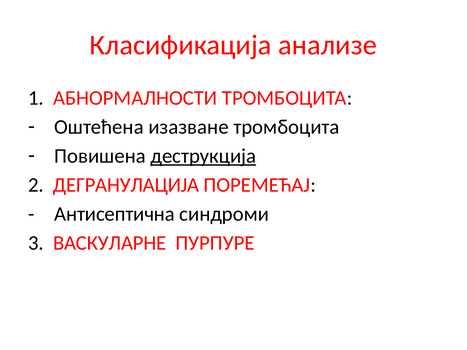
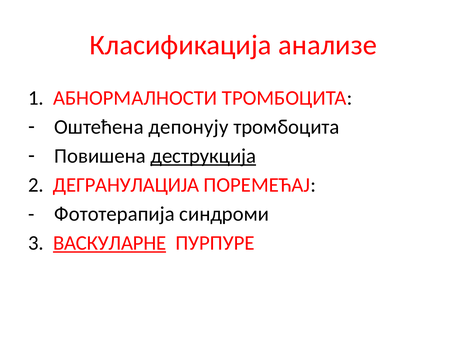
изазване: изазване -> депонују
Антисептична: Антисептична -> Фототерапија
ВАСКУЛАРНЕ underline: none -> present
